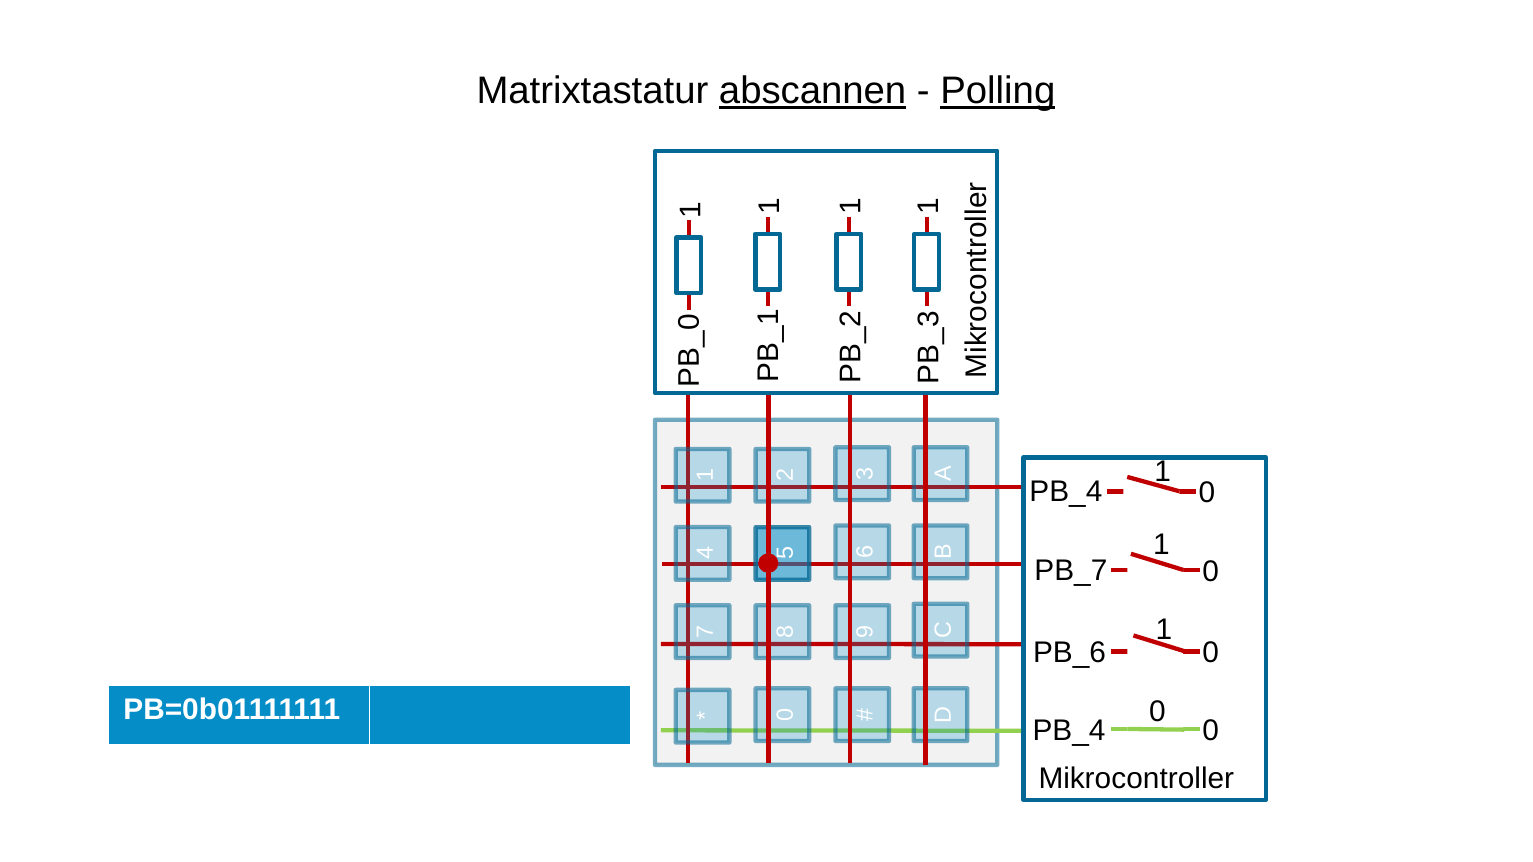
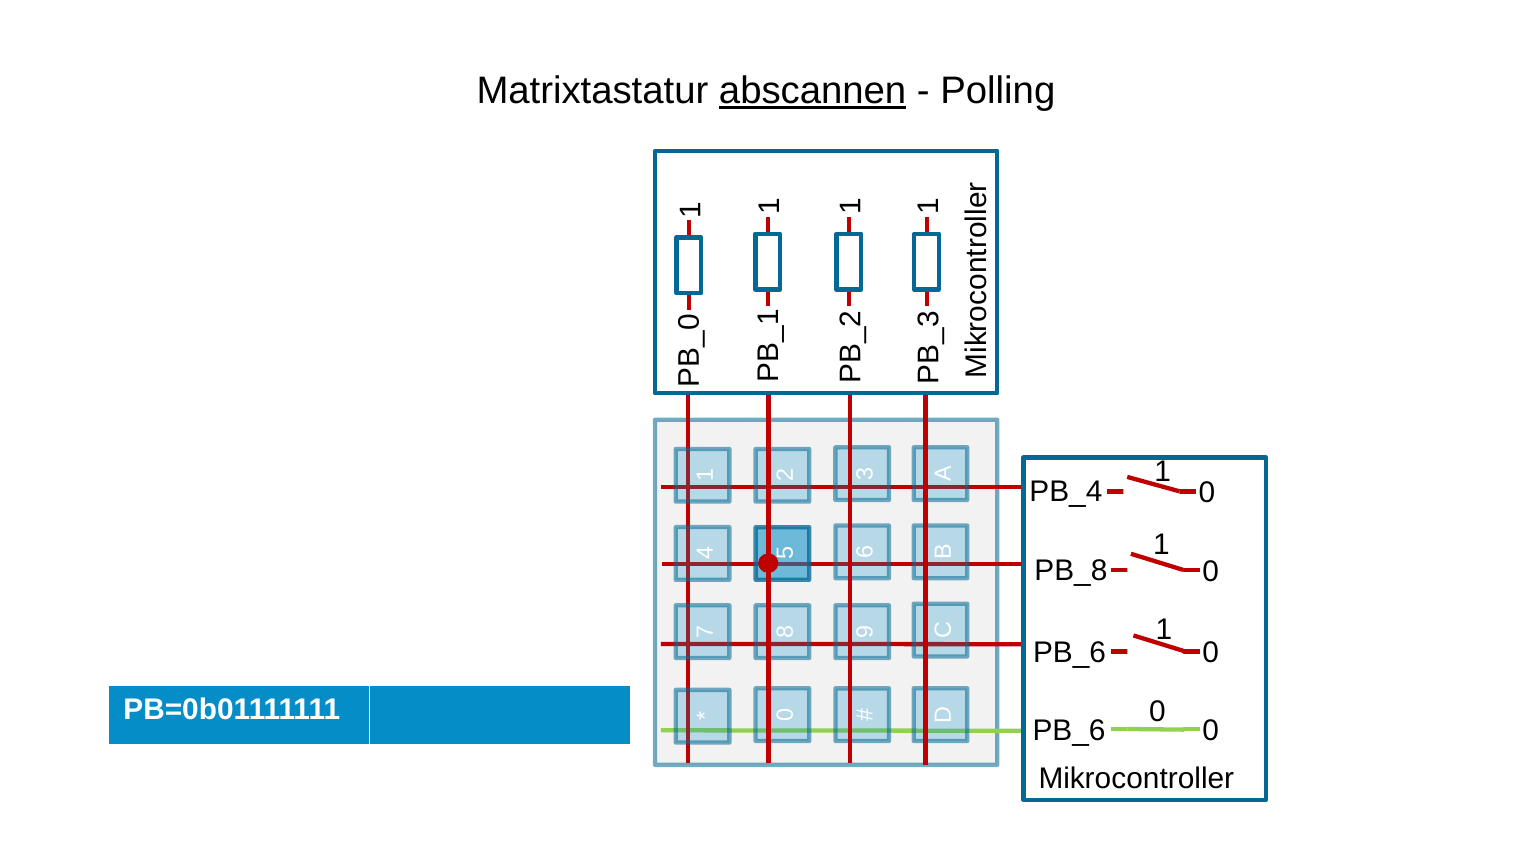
Polling underline: present -> none
PB_7: PB_7 -> PB_8
PB_4 at (1069, 731): PB_4 -> PB_6
